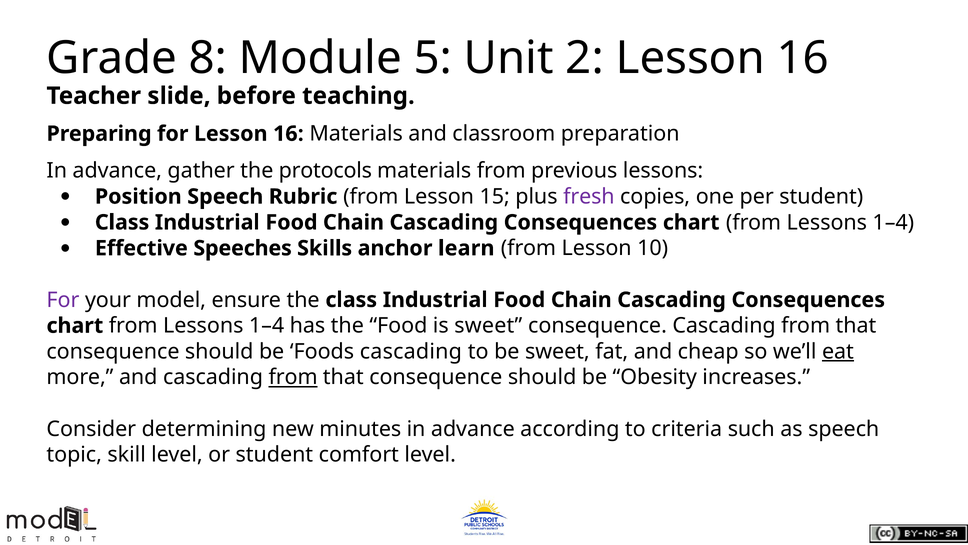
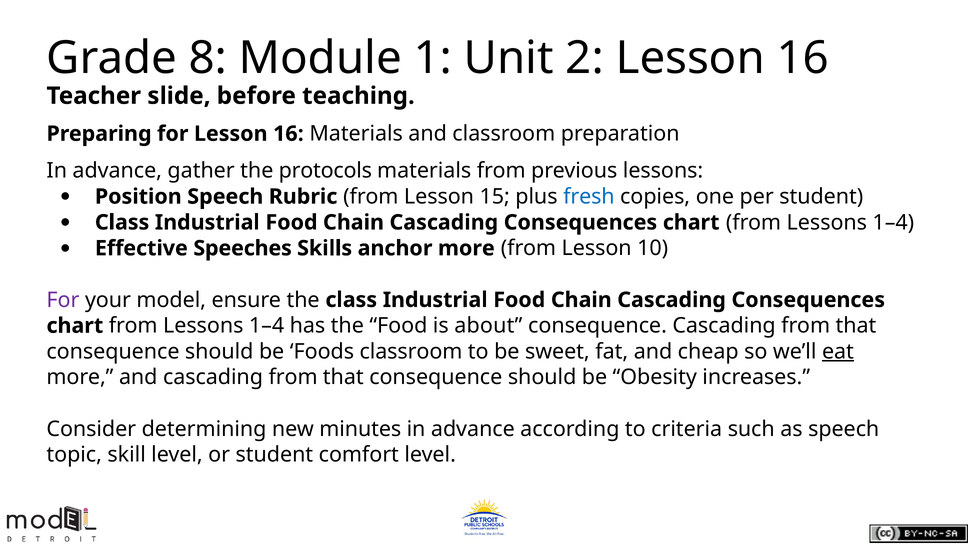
5: 5 -> 1
fresh colour: purple -> blue
anchor learn: learn -> more
is sweet: sweet -> about
Foods cascading: cascading -> classroom
from at (293, 377) underline: present -> none
